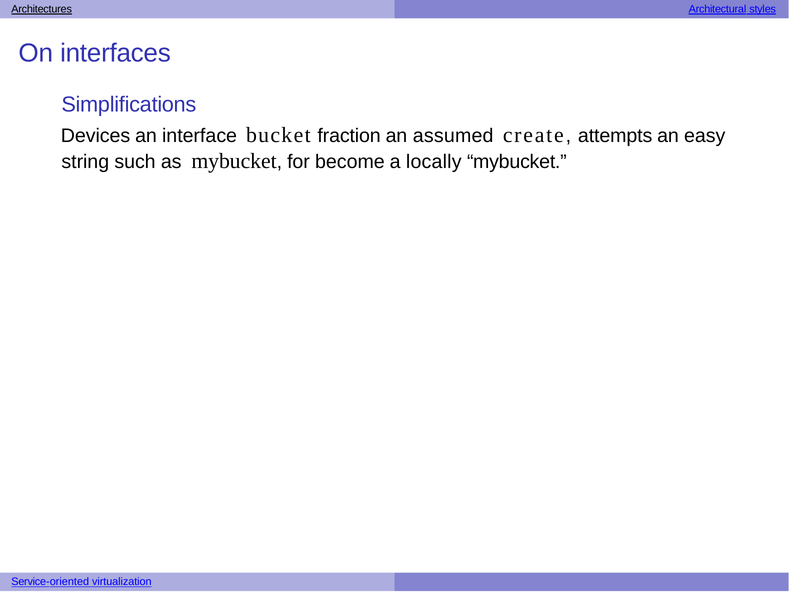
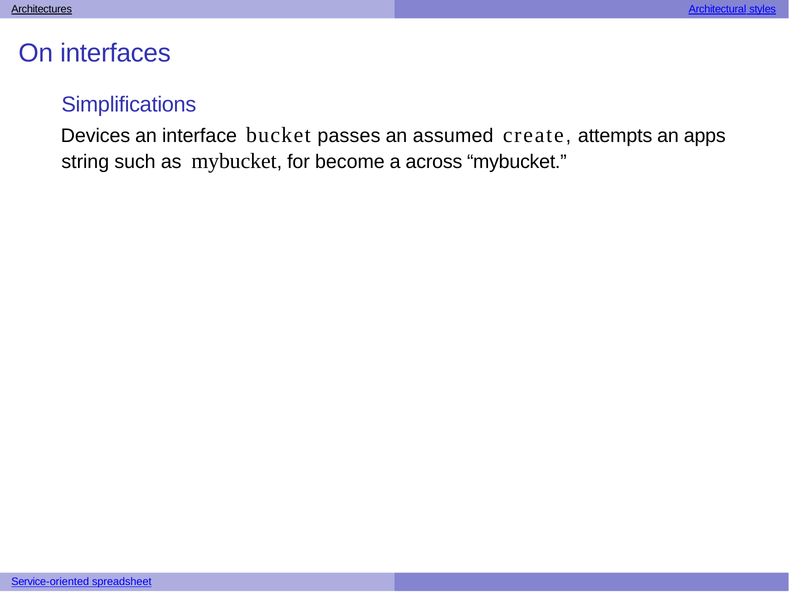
fraction: fraction -> passes
easy: easy -> apps
locally: locally -> across
virtualization: virtualization -> spreadsheet
